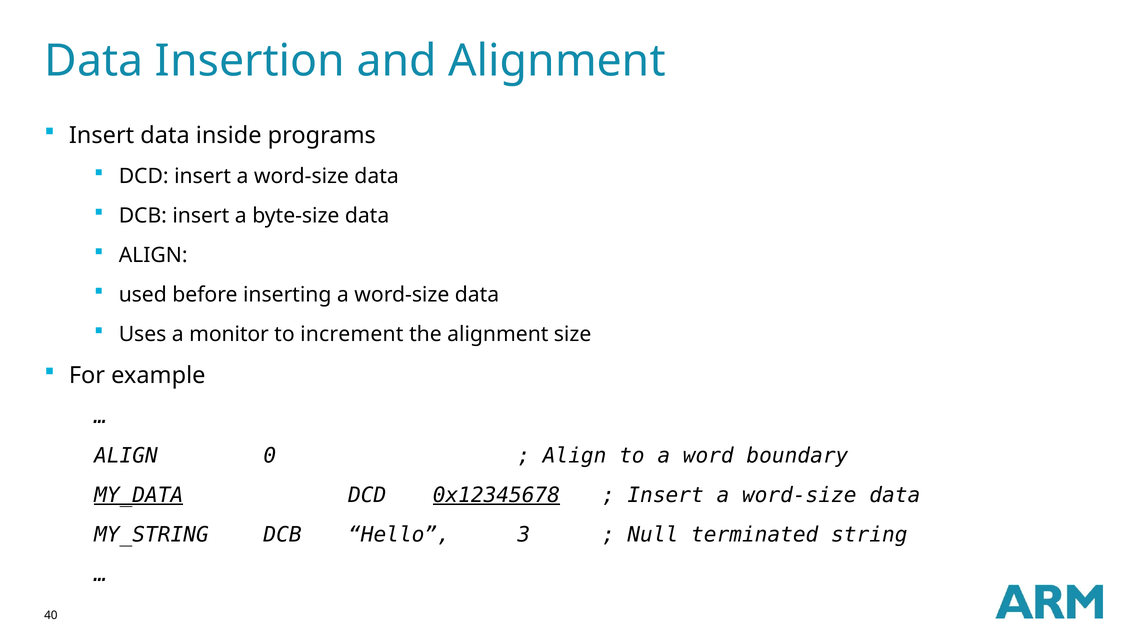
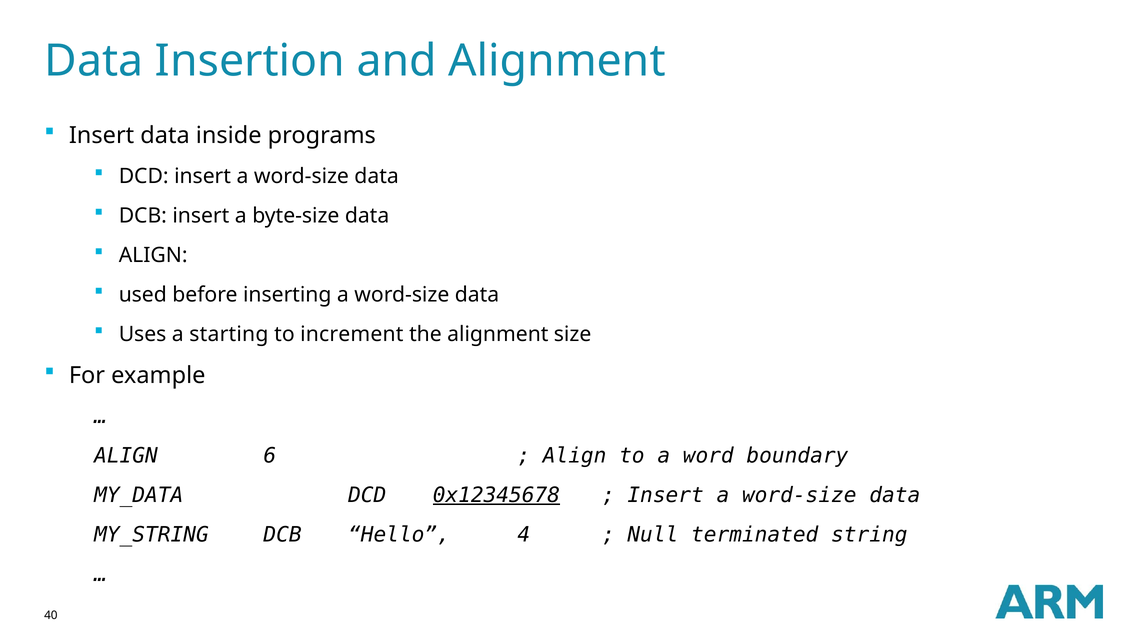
monitor: monitor -> starting
0: 0 -> 6
MY_DATA underline: present -> none
3: 3 -> 4
